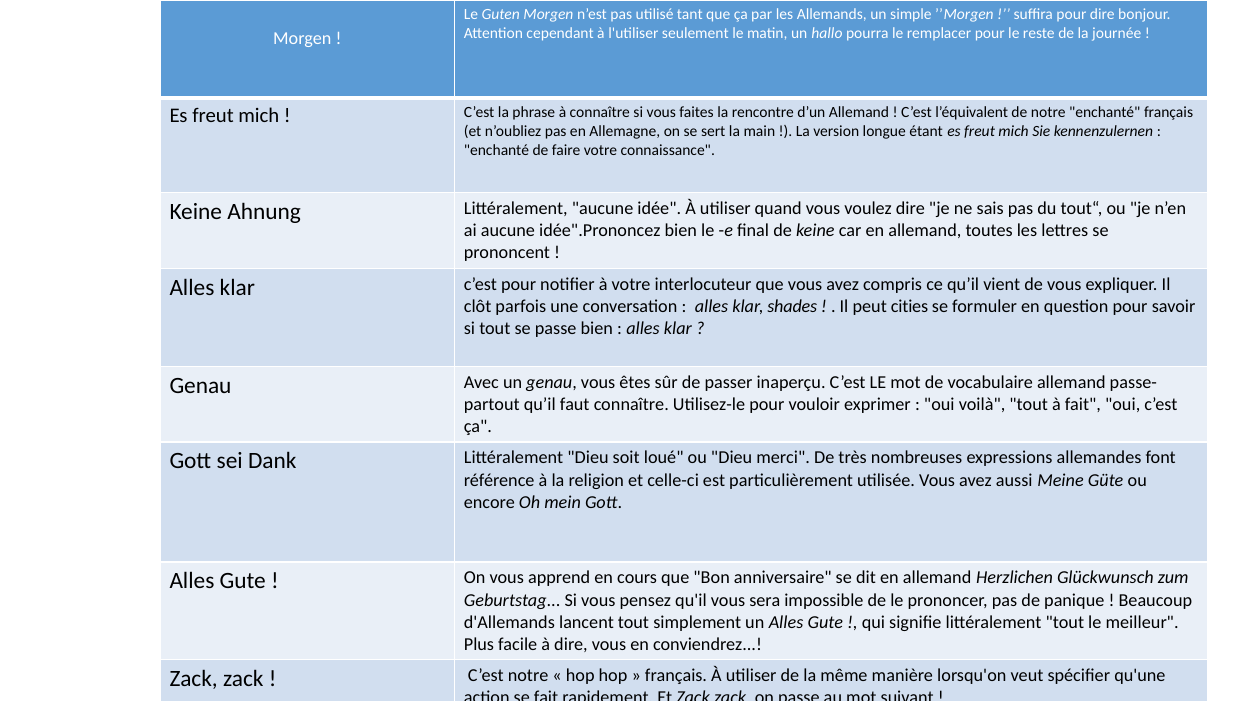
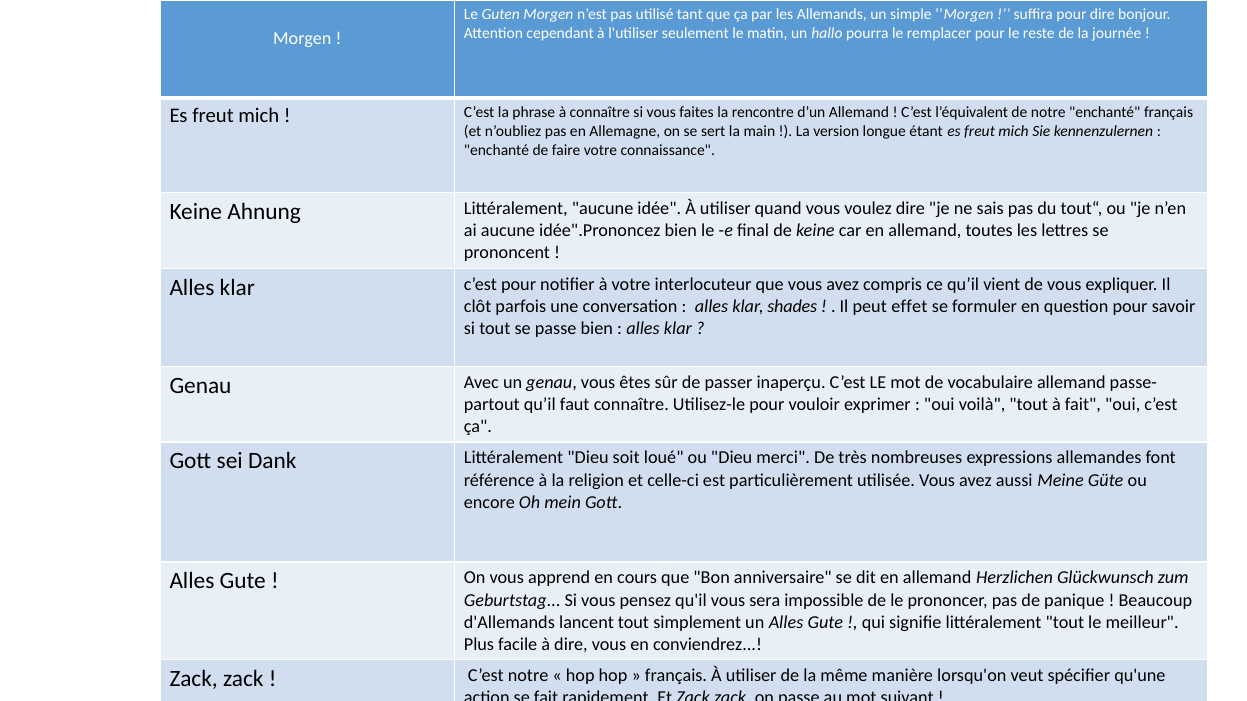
peut cities: cities -> effet
